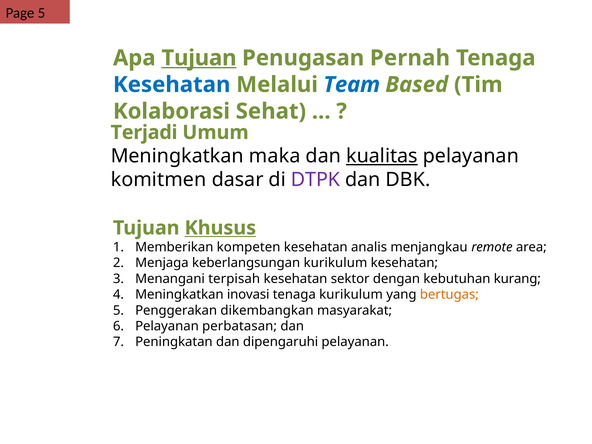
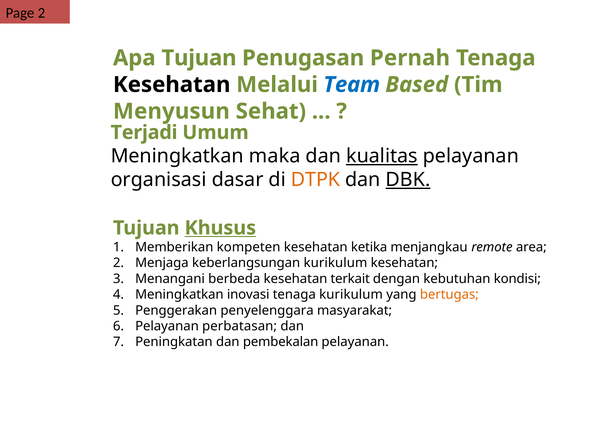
Page 5: 5 -> 2
Tujuan at (199, 58) underline: present -> none
Kesehatan at (172, 85) colour: blue -> black
Kolaborasi: Kolaborasi -> Menyusun
komitmen: komitmen -> organisasi
DTPK colour: purple -> orange
DBK underline: none -> present
analis: analis -> ketika
terpisah: terpisah -> berbeda
sektor: sektor -> terkait
kurang: kurang -> kondisi
dikembangkan: dikembangkan -> penyelenggara
dipengaruhi: dipengaruhi -> pembekalan
